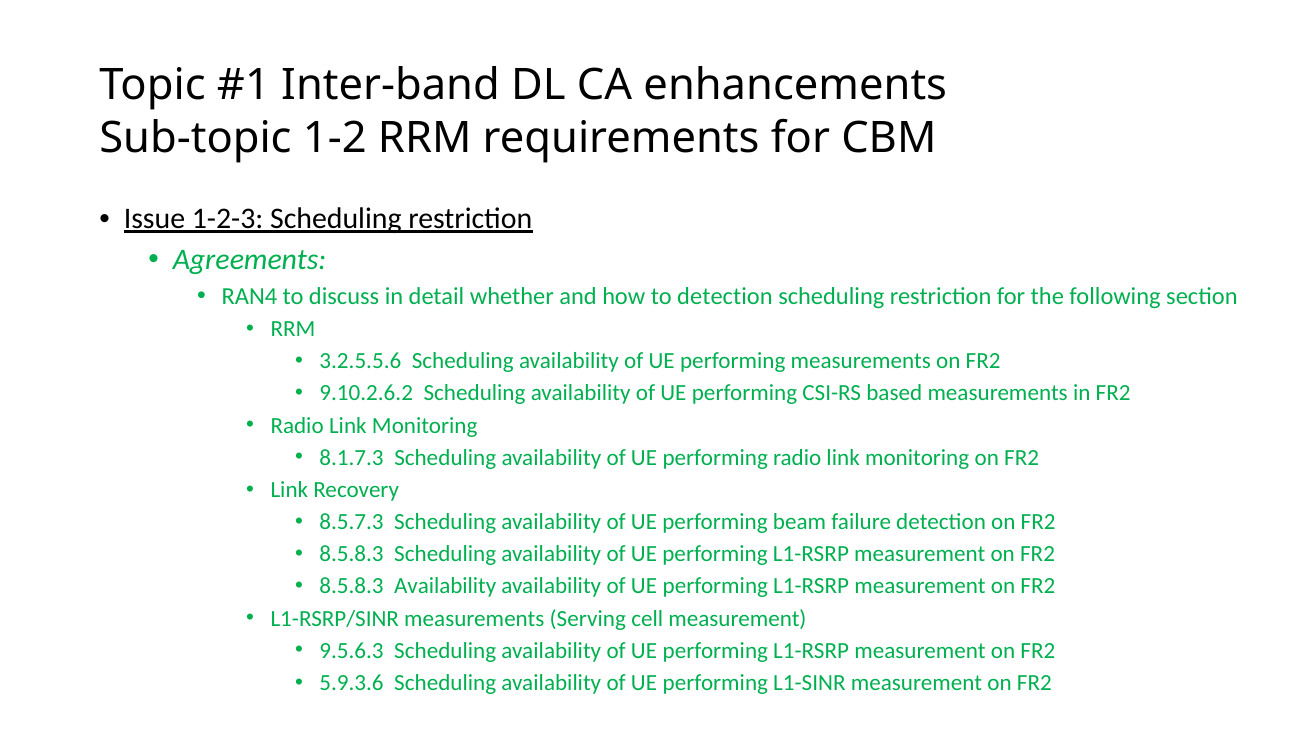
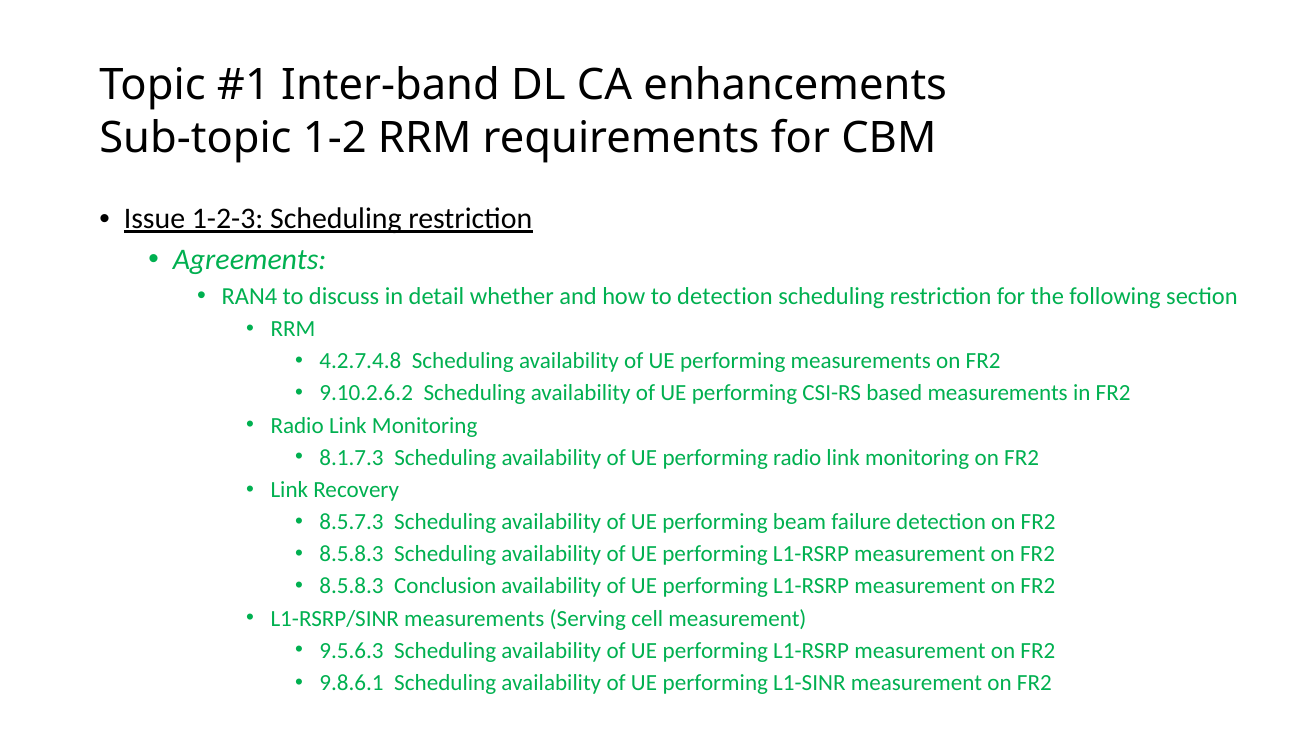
3.2.5.5.6: 3.2.5.5.6 -> 4.2.7.4.8
8.5.8.3 Availability: Availability -> Conclusion
5.9.3.6: 5.9.3.6 -> 9.8.6.1
